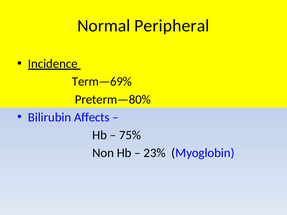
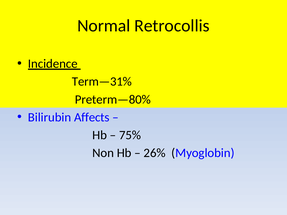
Peripheral: Peripheral -> Retrocollis
Term—69%: Term—69% -> Term—31%
23%: 23% -> 26%
